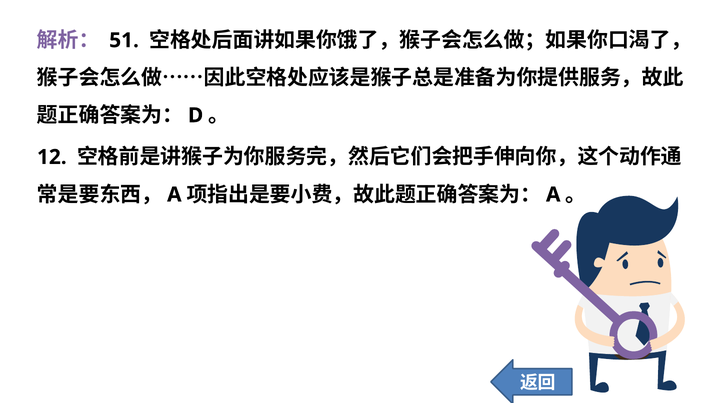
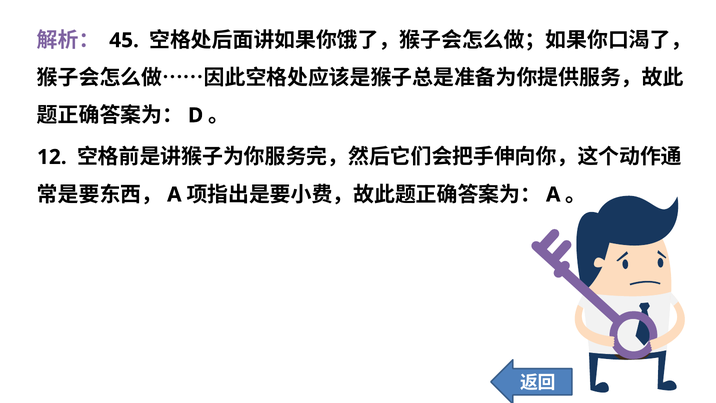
51: 51 -> 45
